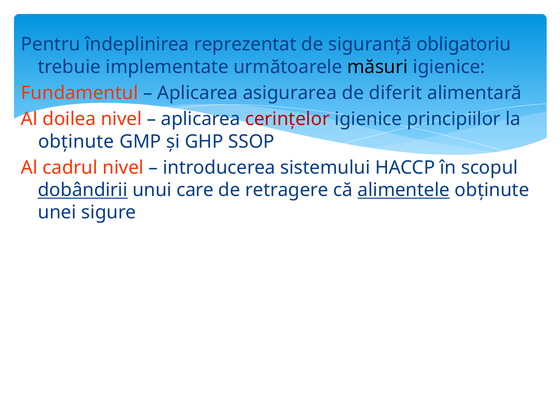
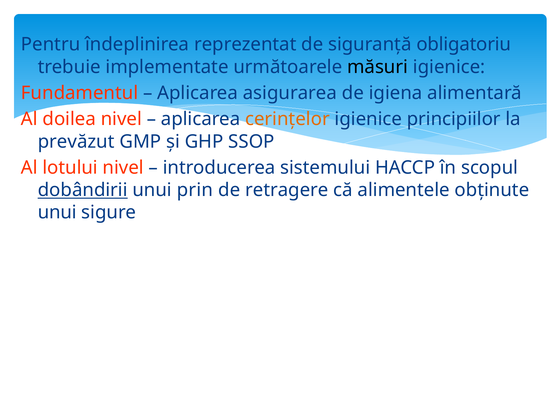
diferit: diferit -> igiena
cerinţelor colour: red -> orange
obţinute at (76, 142): obţinute -> prevăzut
cadrul: cadrul -> lotului
care: care -> prin
alimentele underline: present -> none
unei at (57, 212): unei -> unui
